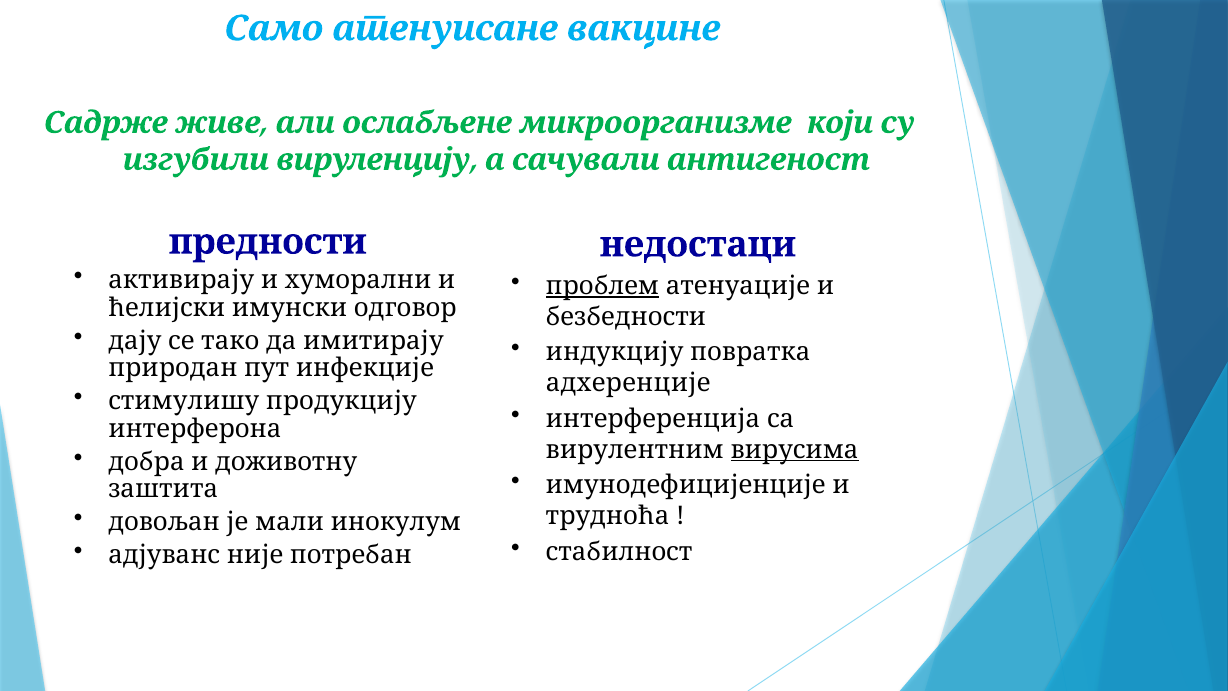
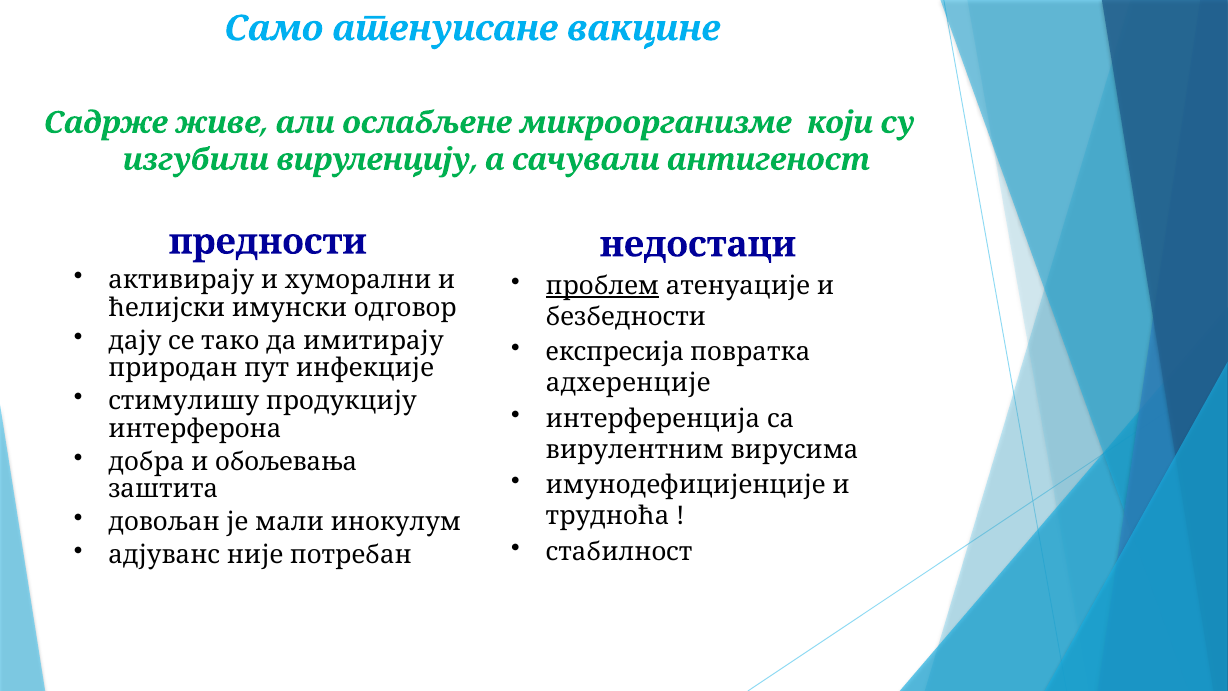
индукцију: индукцију -> eкспресија
вирусима underline: present -> none
доживотну: доживотну -> обољевања
